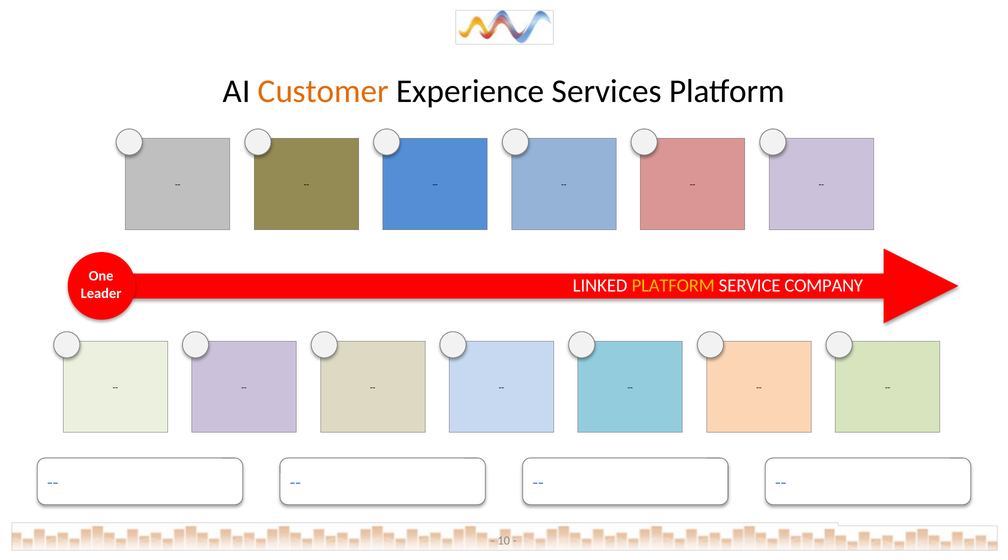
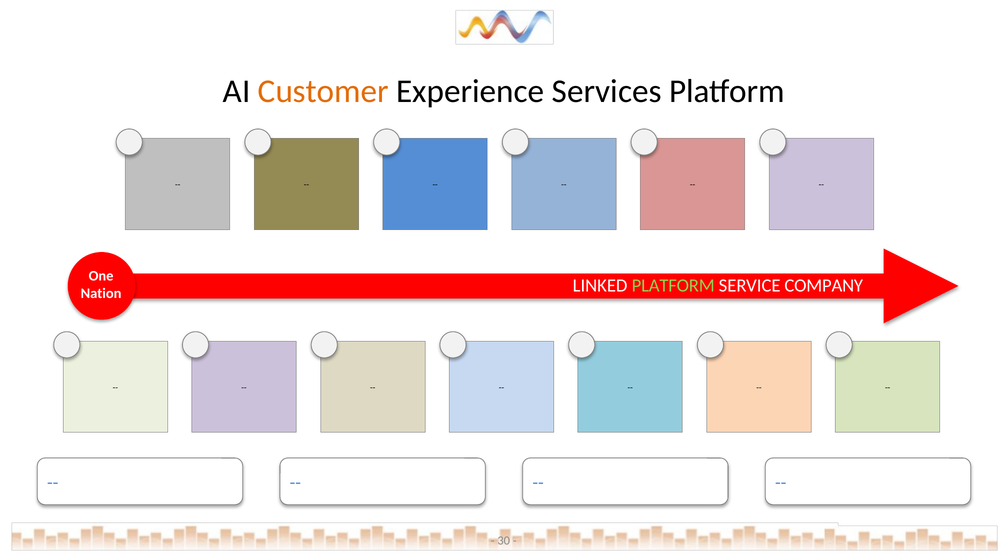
PLATFORM at (673, 286) colour: yellow -> light green
Leader: Leader -> Nation
10: 10 -> 30
